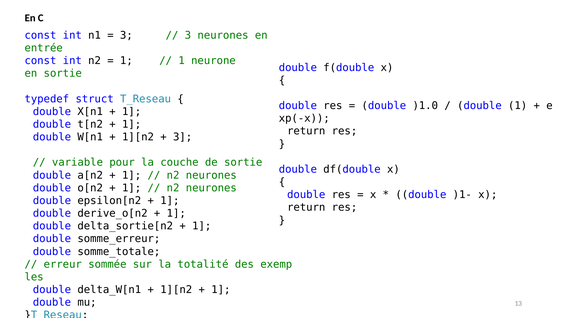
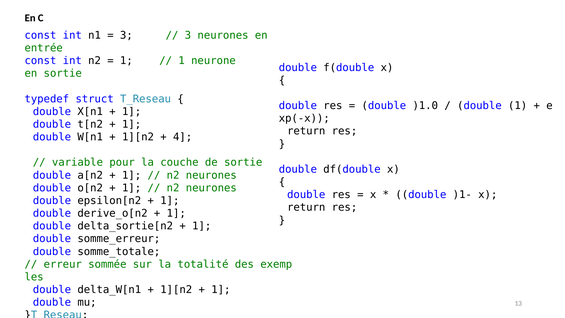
3 at (183, 137): 3 -> 4
